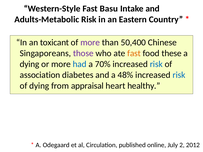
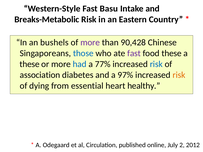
Adults-Metabolic: Adults-Metabolic -> Breaks-Metabolic
toxicant: toxicant -> bushels
50,400: 50,400 -> 90,428
those colour: purple -> blue
fast at (134, 53) colour: orange -> purple
dying at (30, 64): dying -> these
70%: 70% -> 77%
48%: 48% -> 97%
risk at (179, 75) colour: blue -> orange
appraisal: appraisal -> essential
